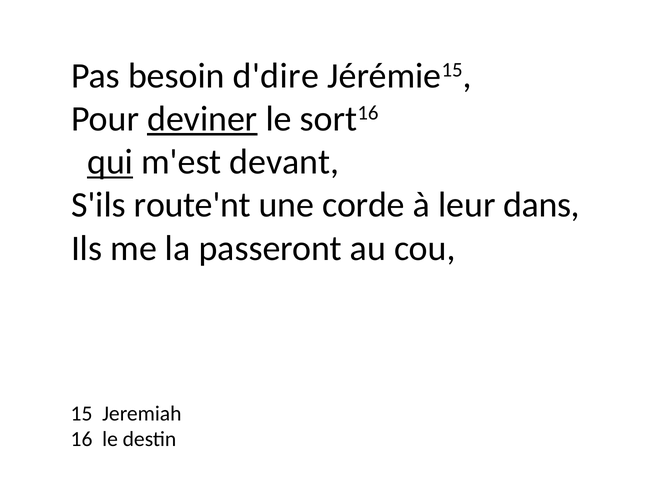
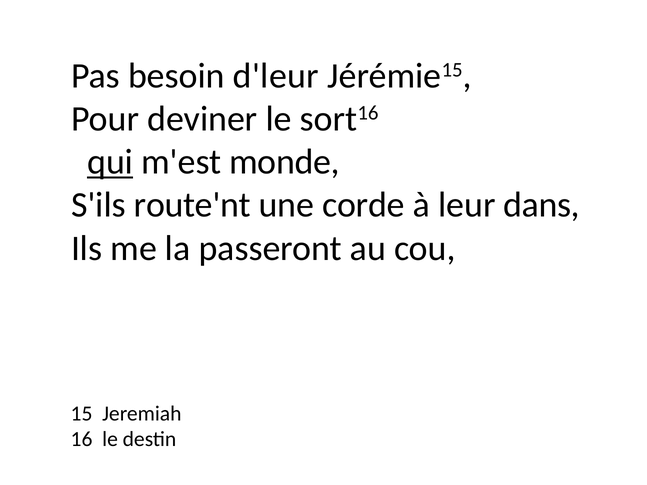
d'dire: d'dire -> d'leur
deviner underline: present -> none
devant: devant -> monde
